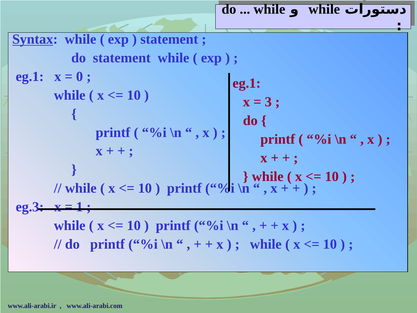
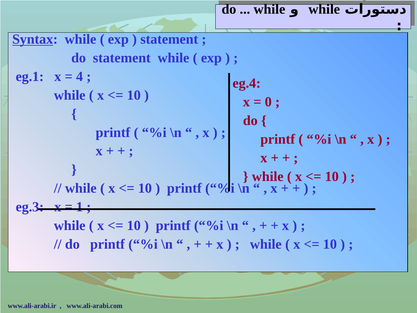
0: 0 -> 4
eg.1 at (247, 83): eg.1 -> eg.4
3: 3 -> 0
